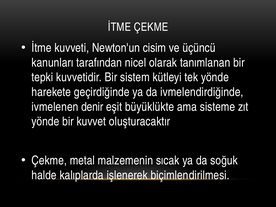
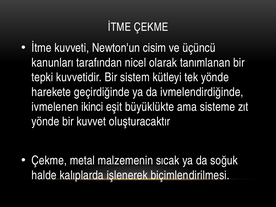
denir: denir -> ikinci
